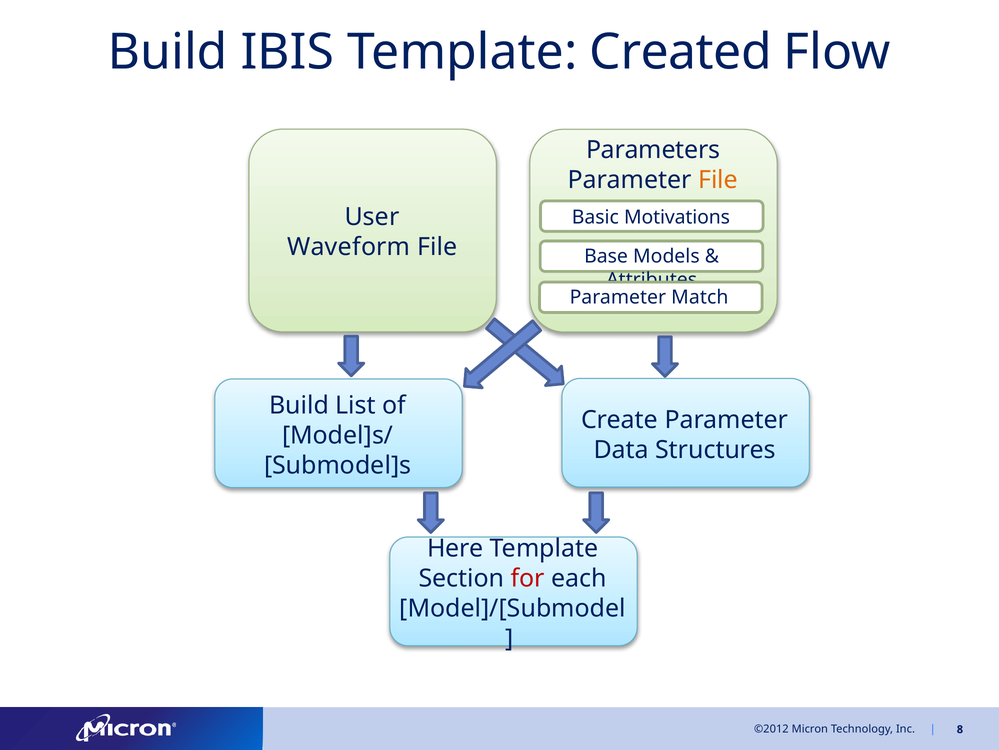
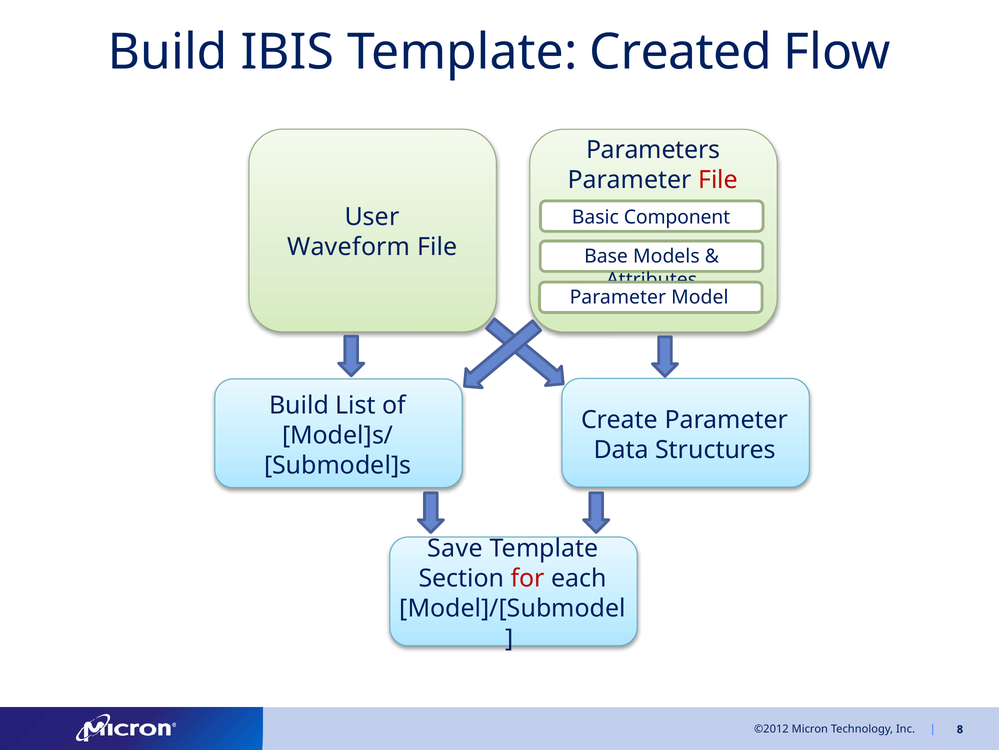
File at (718, 180) colour: orange -> red
Motivations: Motivations -> Component
Match: Match -> Model
Here: Here -> Save
